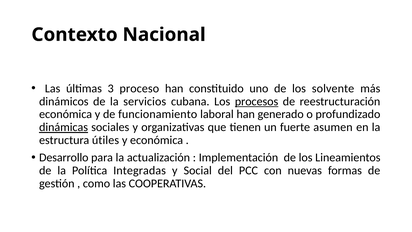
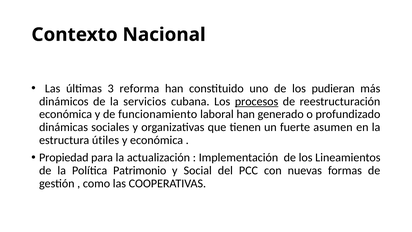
proceso: proceso -> reforma
solvente: solvente -> pudieran
dinámicas underline: present -> none
Desarrollo: Desarrollo -> Propiedad
Integradas: Integradas -> Patrimonio
